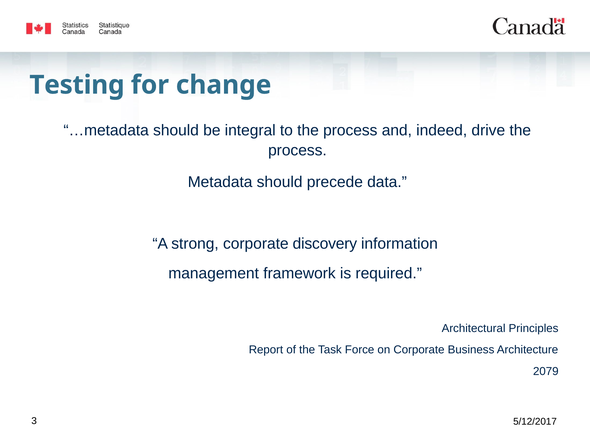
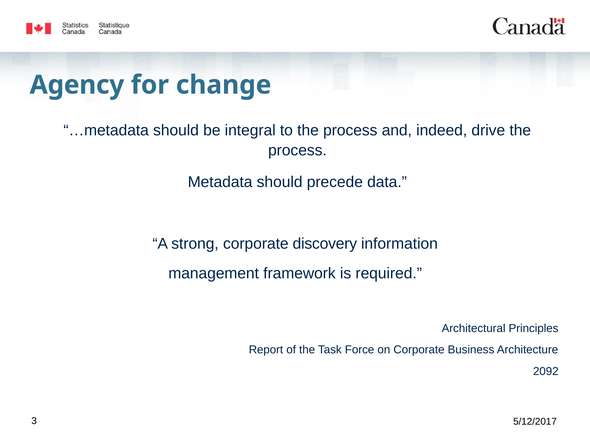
Testing: Testing -> Agency
2079: 2079 -> 2092
